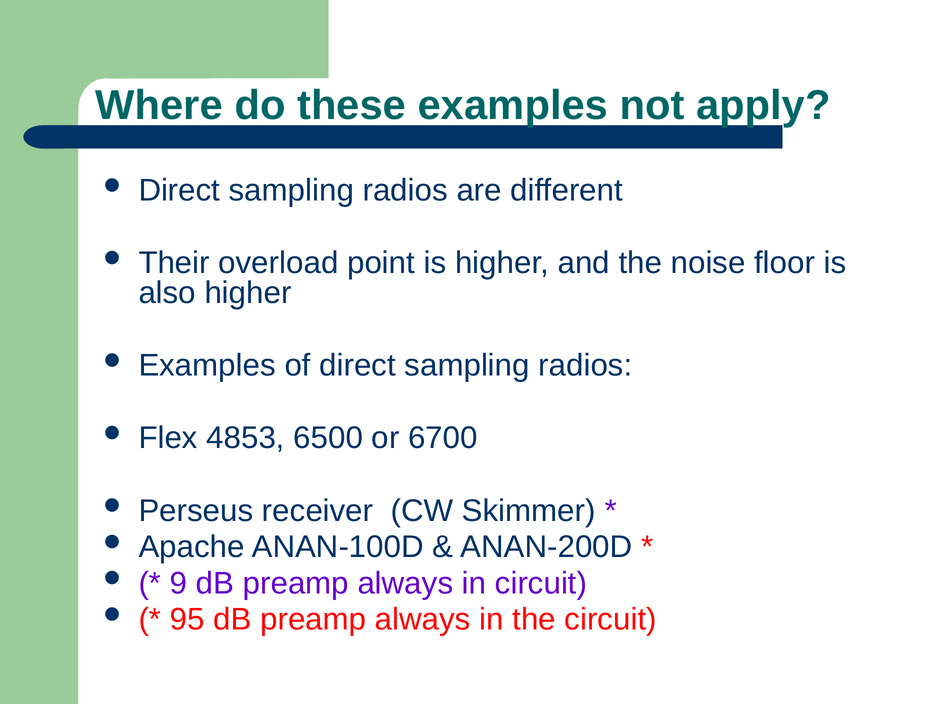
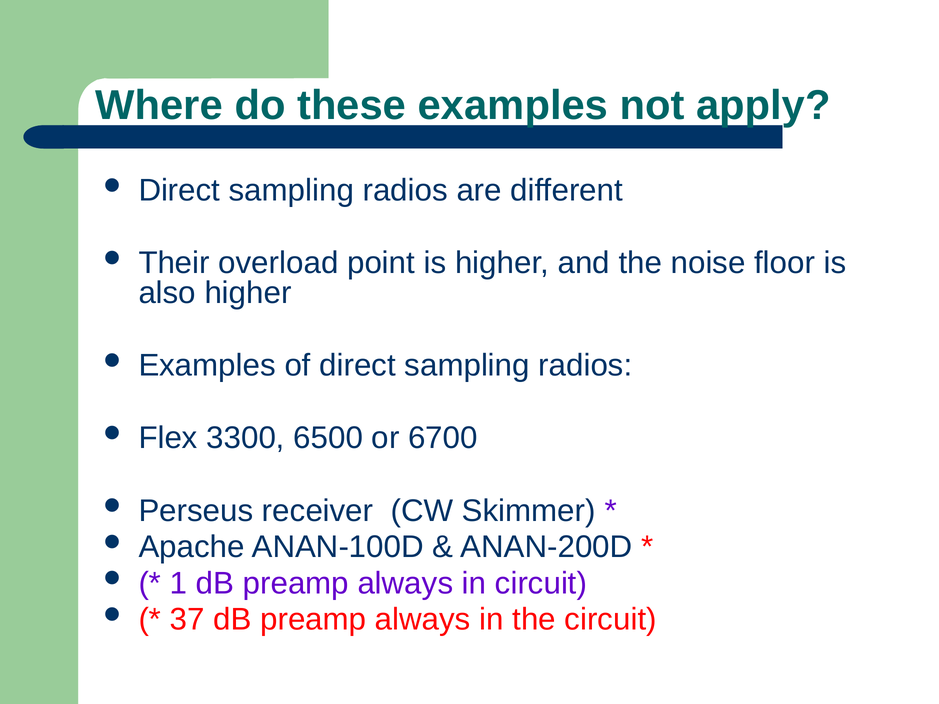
4853: 4853 -> 3300
9: 9 -> 1
95: 95 -> 37
